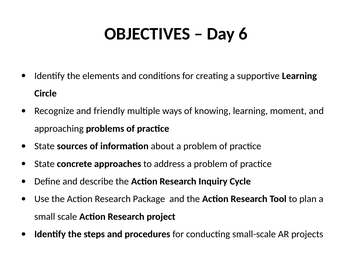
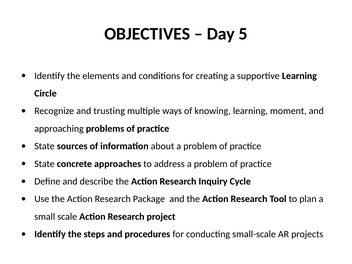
6: 6 -> 5
friendly: friendly -> trusting
